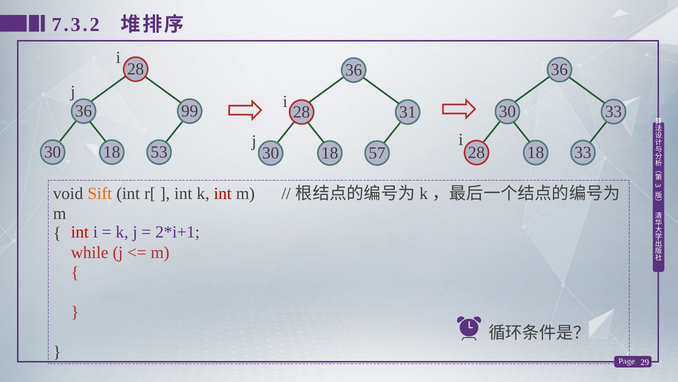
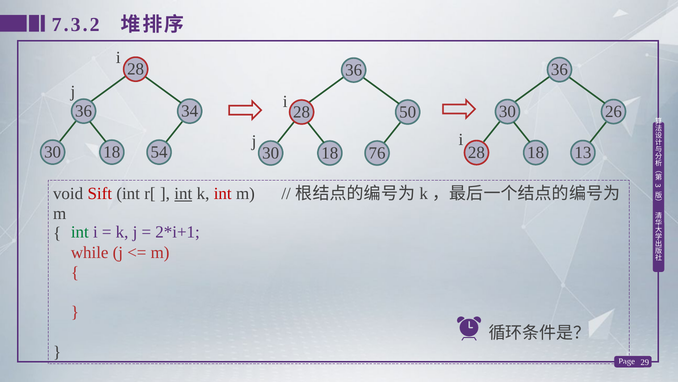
99: 99 -> 34
30 33: 33 -> 26
31: 31 -> 50
53: 53 -> 54
18 33: 33 -> 13
57: 57 -> 76
Sift colour: orange -> red
int at (183, 193) underline: none -> present
int at (80, 232) colour: red -> green
